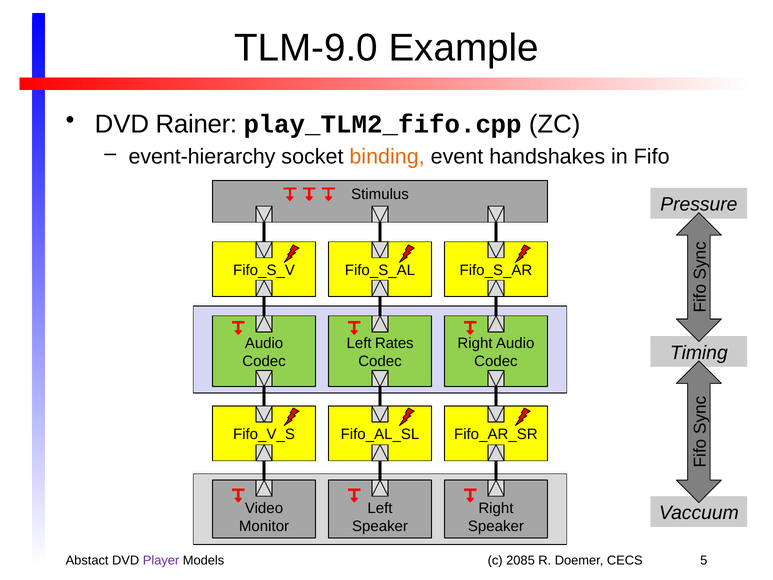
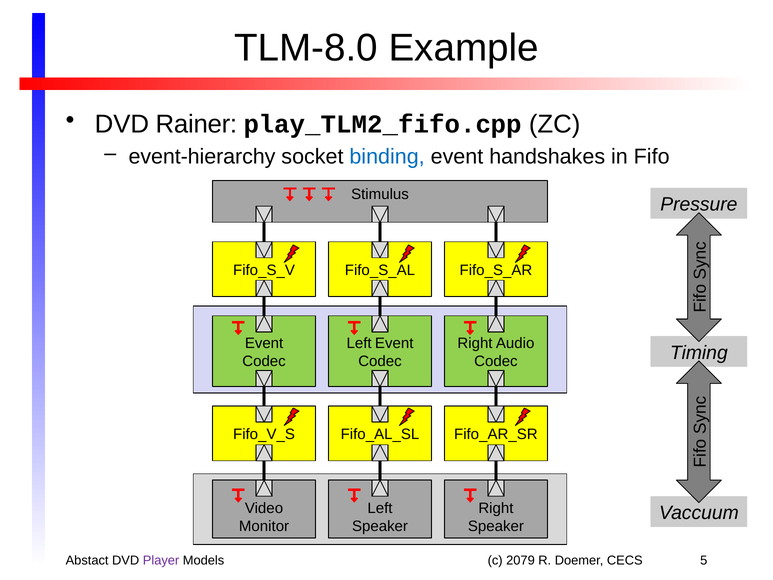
TLM-9.0: TLM-9.0 -> TLM-8.0
binding colour: orange -> blue
Audio at (264, 343): Audio -> Event
Left Rates: Rates -> Event
2085: 2085 -> 2079
